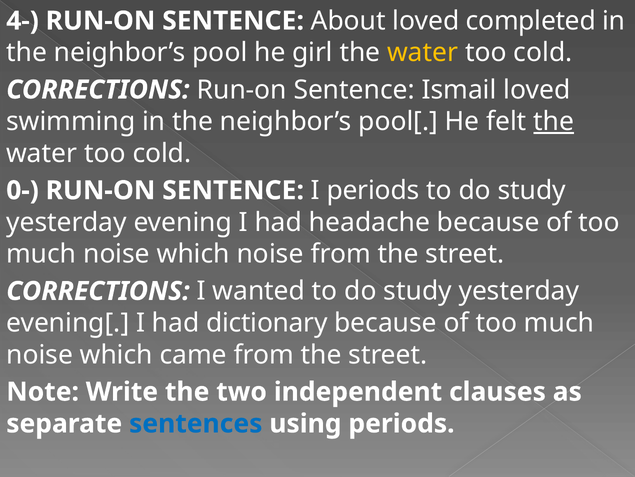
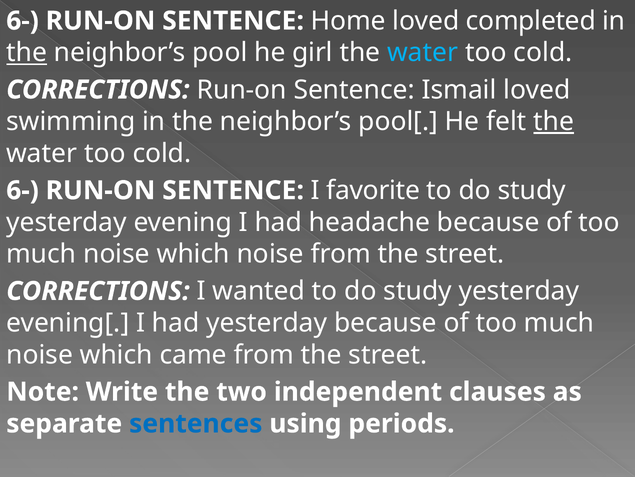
4- at (23, 21): 4- -> 6-
About: About -> Home
the at (27, 53) underline: none -> present
water at (423, 53) colour: yellow -> light blue
0- at (23, 190): 0- -> 6-
I periods: periods -> favorite
had dictionary: dictionary -> yesterday
